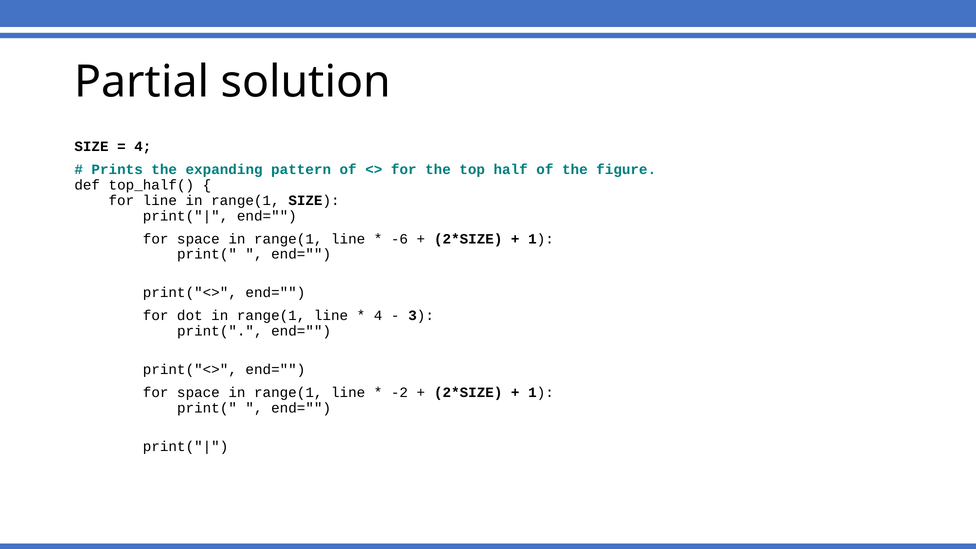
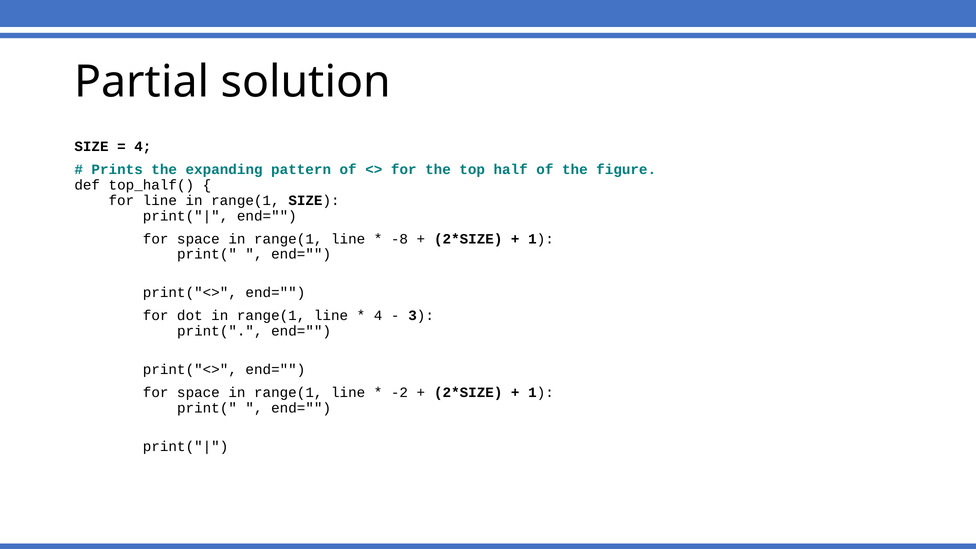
-6: -6 -> -8
